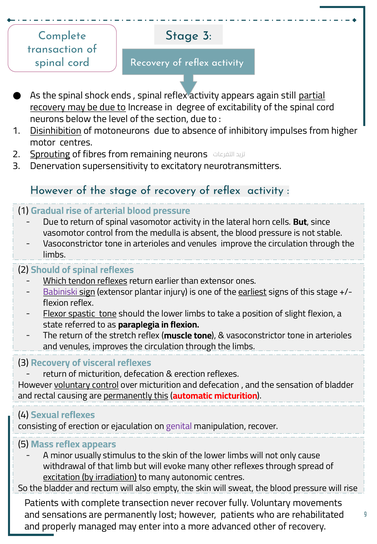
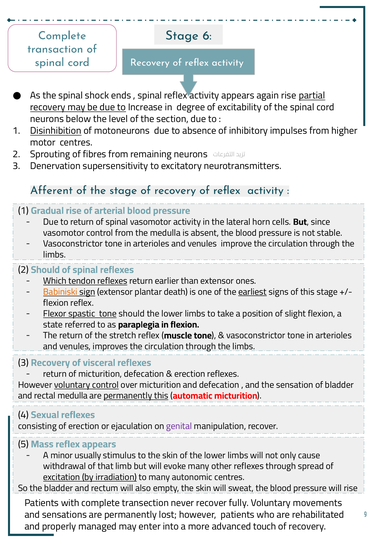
Stage 3: 3 -> 6
again still: still -> rise
Sprouting underline: present -> none
However at (52, 190): However -> Afferent
Babiniski colour: purple -> orange
injury: injury -> death
rectal causing: causing -> medulla
advanced other: other -> touch
